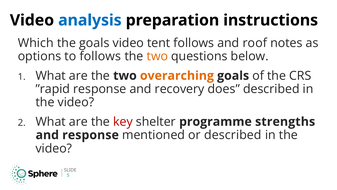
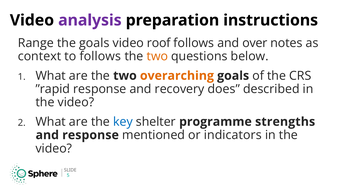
analysis colour: blue -> purple
Which: Which -> Range
tent: tent -> roof
roof: roof -> over
options: options -> context
key colour: red -> blue
or described: described -> indicators
